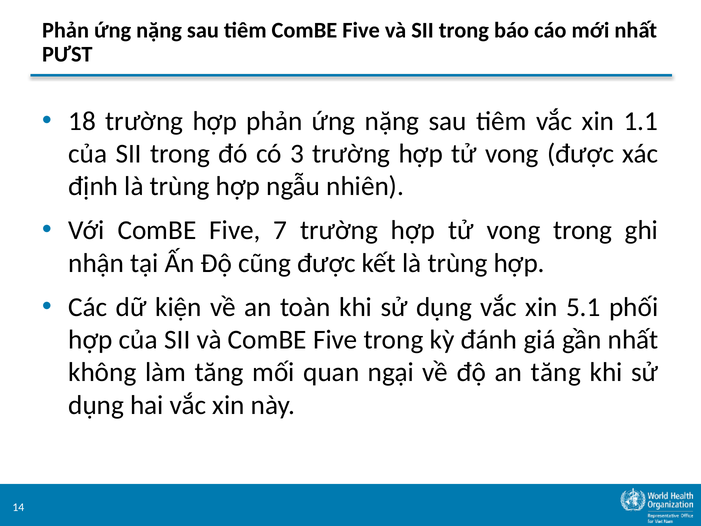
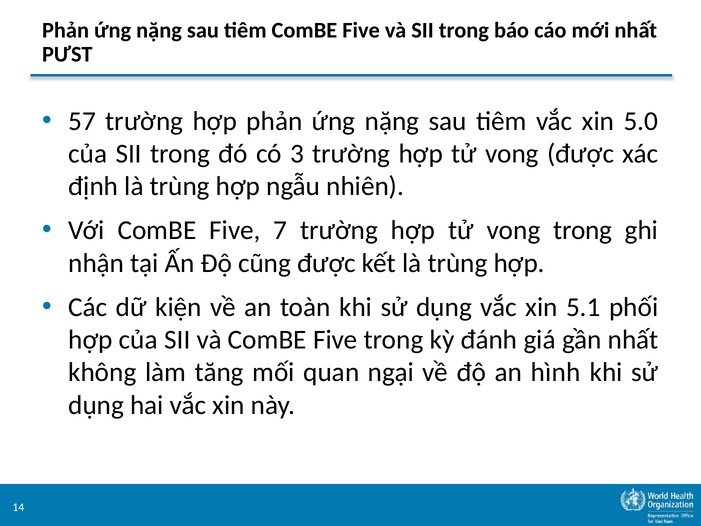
18: 18 -> 57
1.1: 1.1 -> 5.0
an tăng: tăng -> hình
